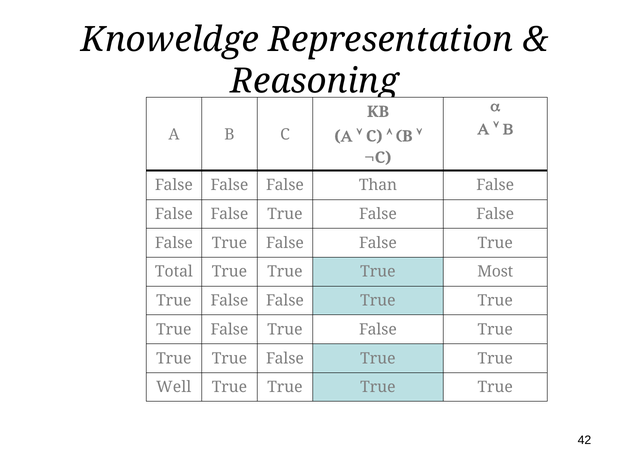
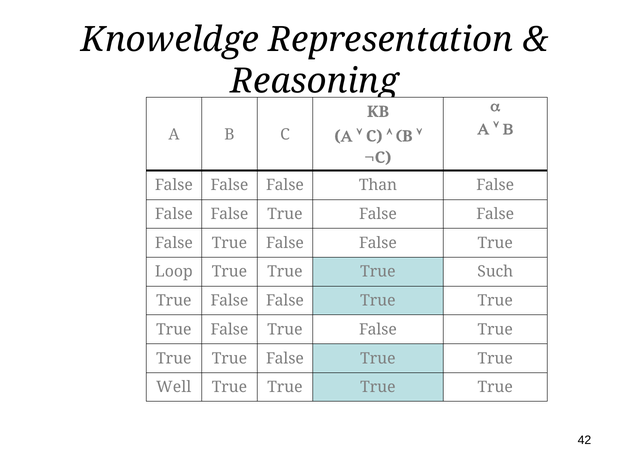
Total: Total -> Loop
Most: Most -> Such
